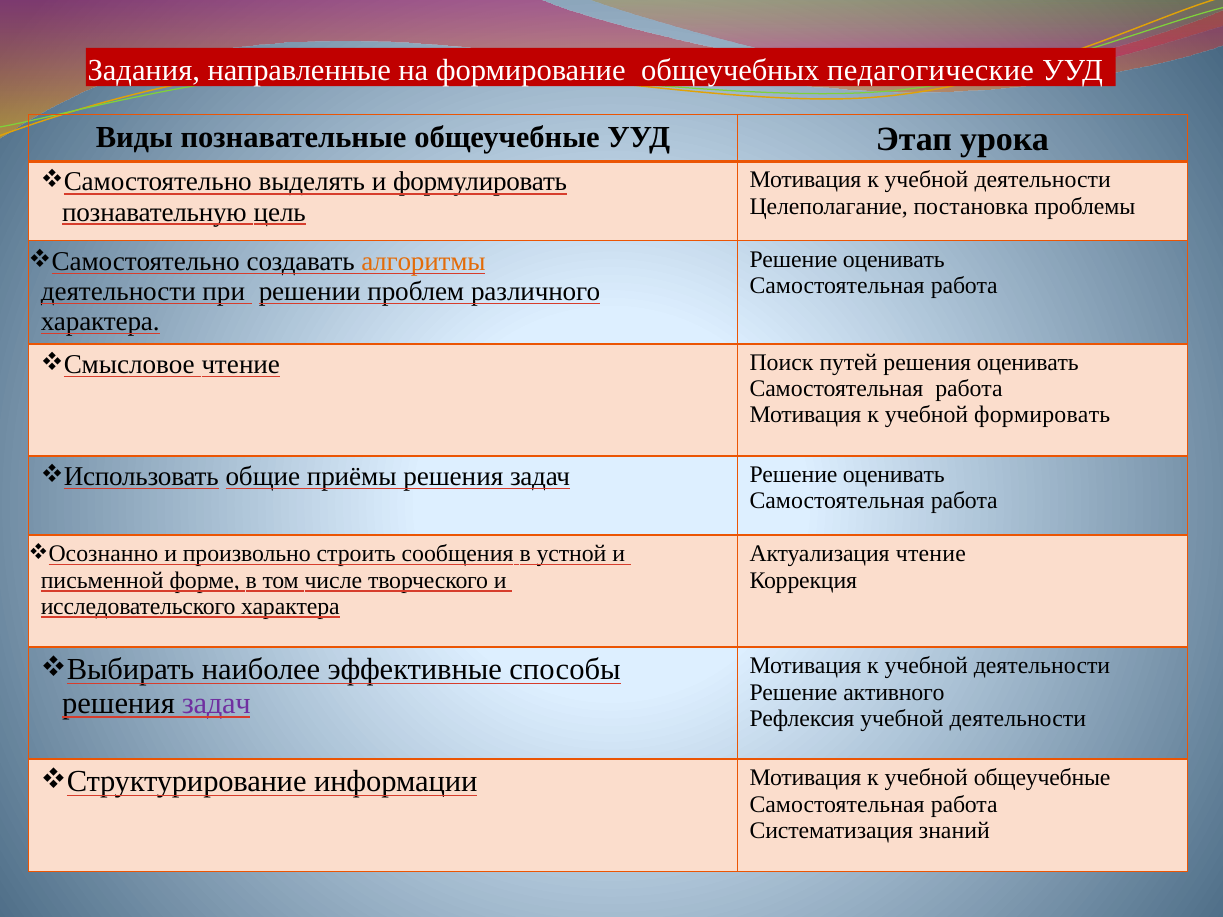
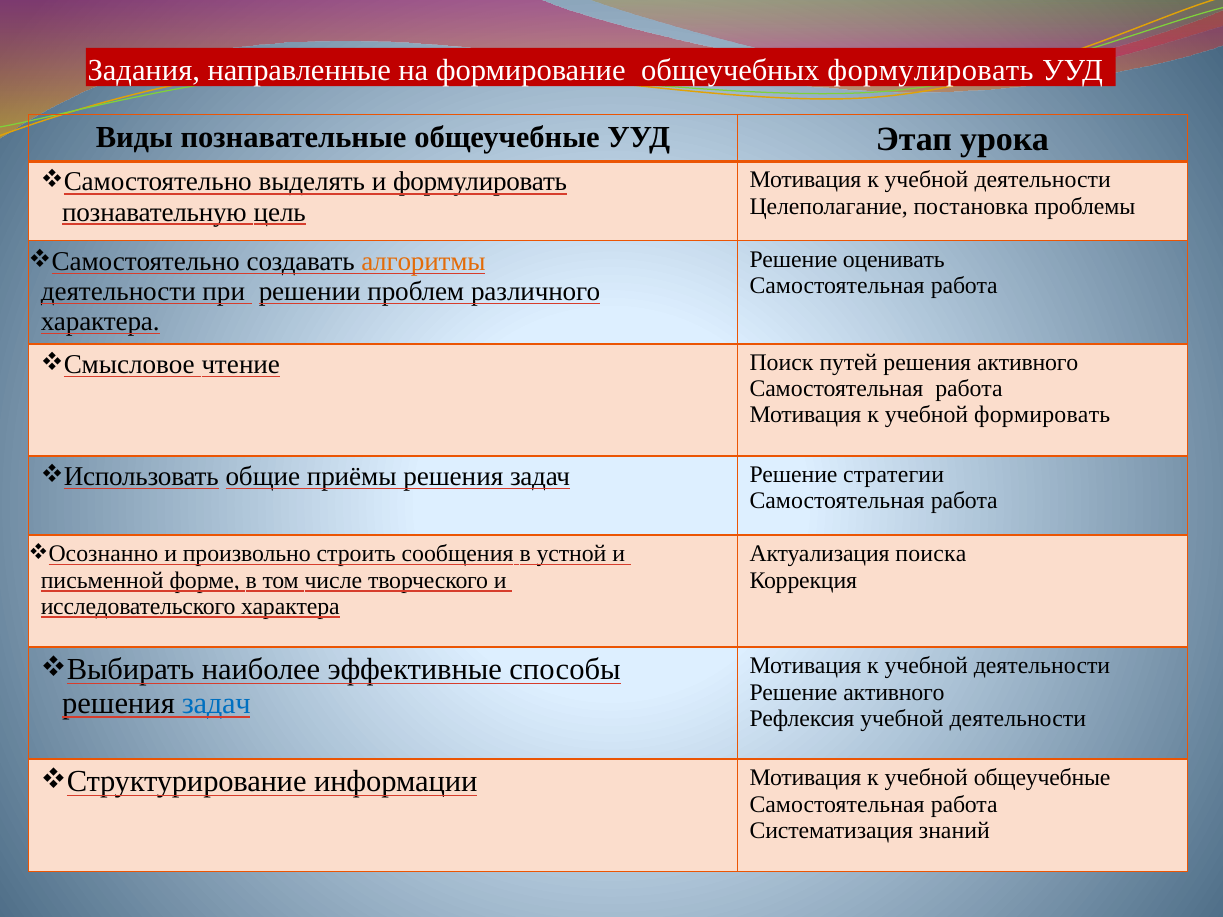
общеучебных педагогические: педагогические -> формулировать
решения оценивать: оценивать -> активного
задач Решение оценивать: оценивать -> стратегии
Актуализация чтение: чтение -> поиска
задач at (216, 704) colour: purple -> blue
